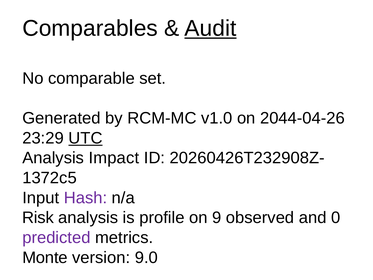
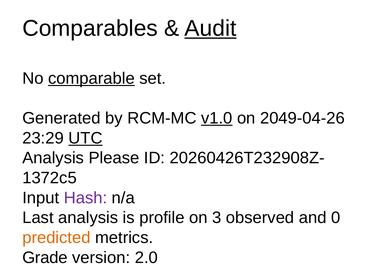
comparable underline: none -> present
v1.0 underline: none -> present
2044-04-26: 2044-04-26 -> 2049-04-26
Impact: Impact -> Please
Risk: Risk -> Last
9: 9 -> 3
predicted colour: purple -> orange
Monte: Monte -> Grade
9.0: 9.0 -> 2.0
